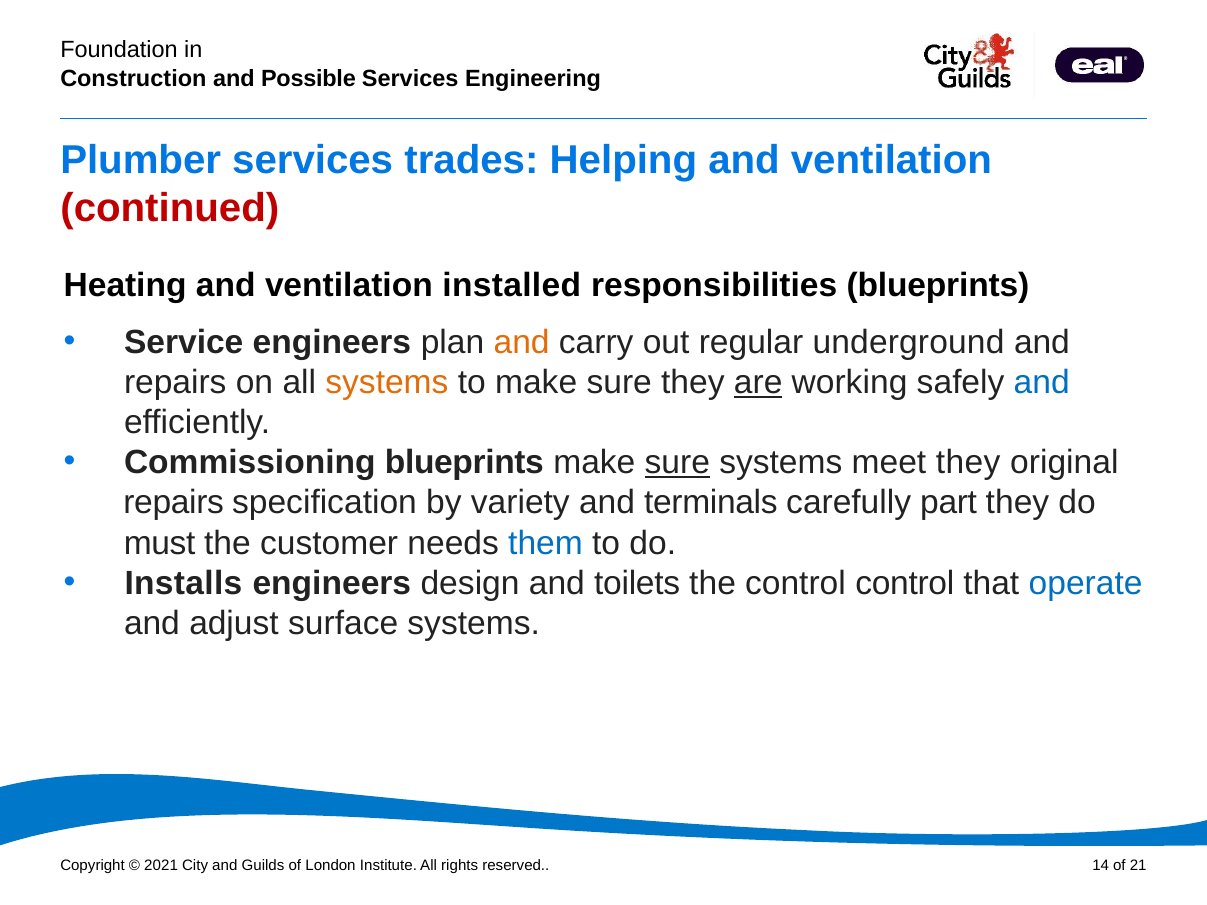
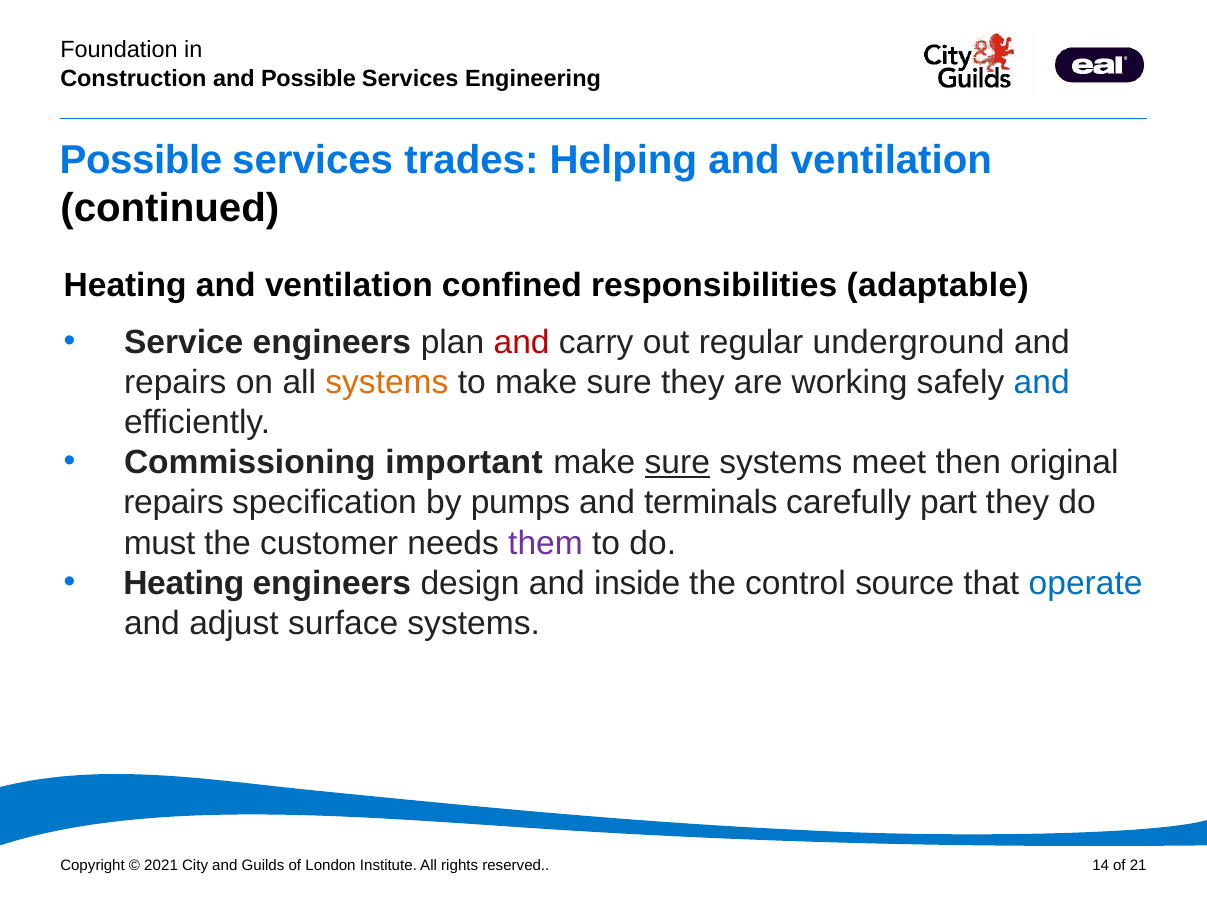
Plumber at (141, 160): Plumber -> Possible
continued colour: red -> black
installed: installed -> confined
responsibilities blueprints: blueprints -> adaptable
and at (522, 342) colour: orange -> red
are underline: present -> none
Commissioning blueprints: blueprints -> important
meet they: they -> then
variety: variety -> pumps
them colour: blue -> purple
Installs at (183, 584): Installs -> Heating
toilets: toilets -> inside
control control: control -> source
